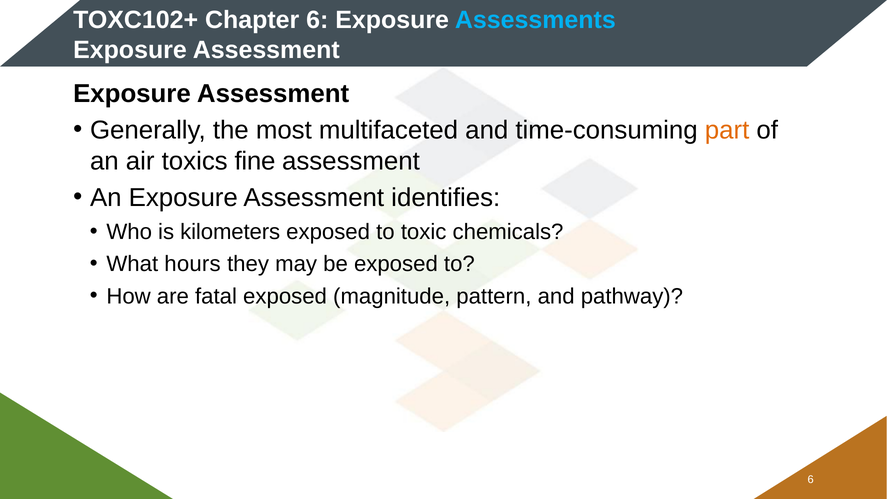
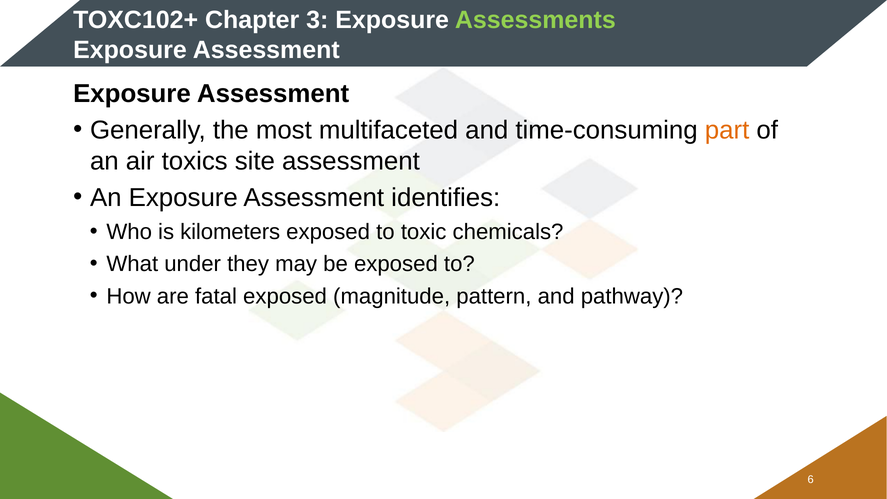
Chapter 6: 6 -> 3
Assessments colour: light blue -> light green
fine: fine -> site
hours: hours -> under
